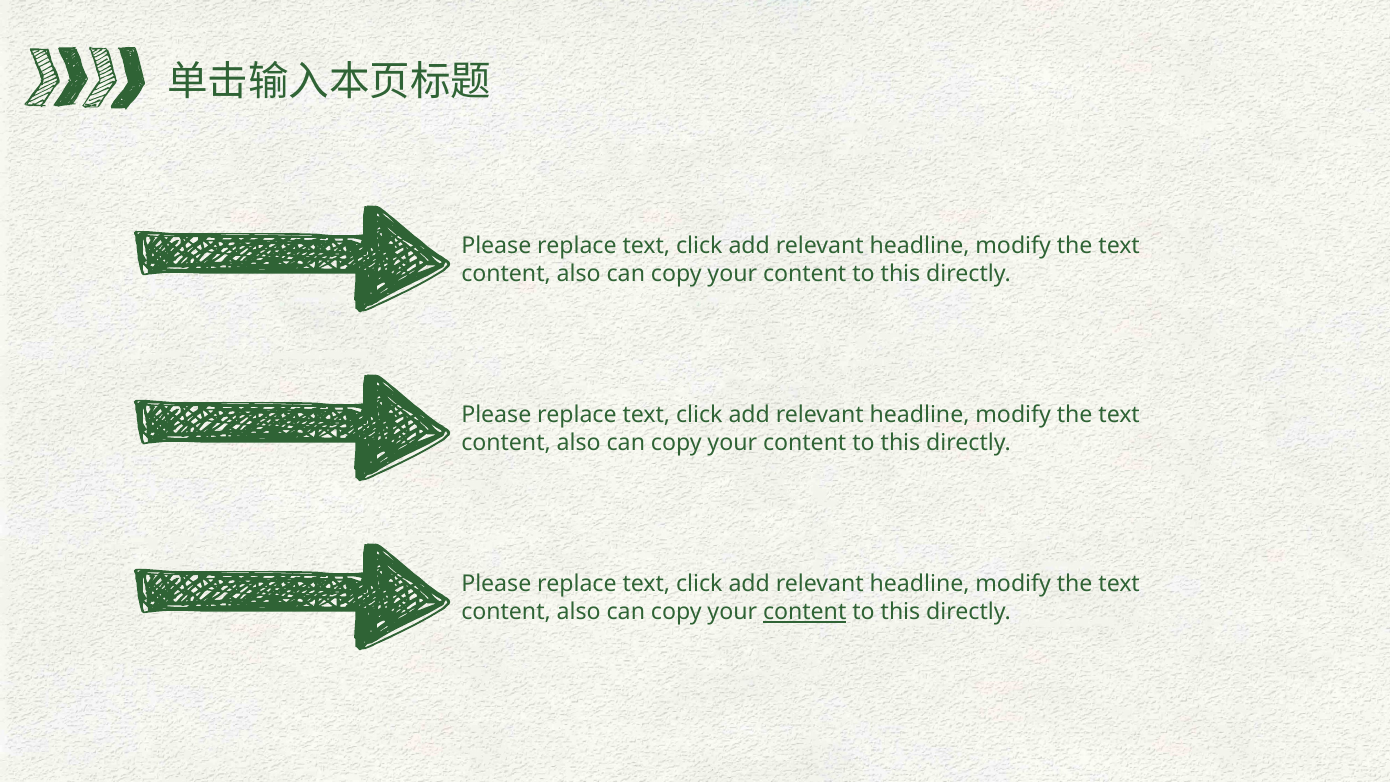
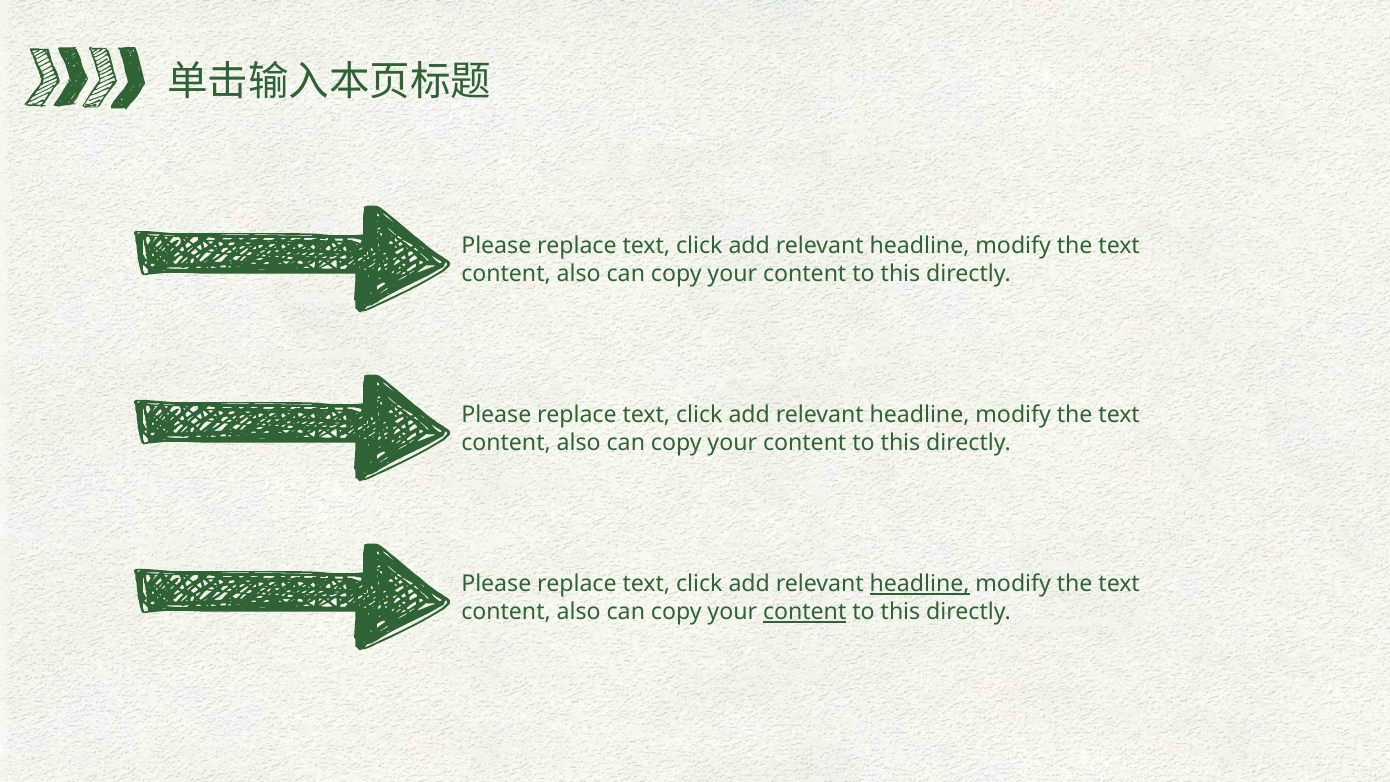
headline at (920, 584) underline: none -> present
